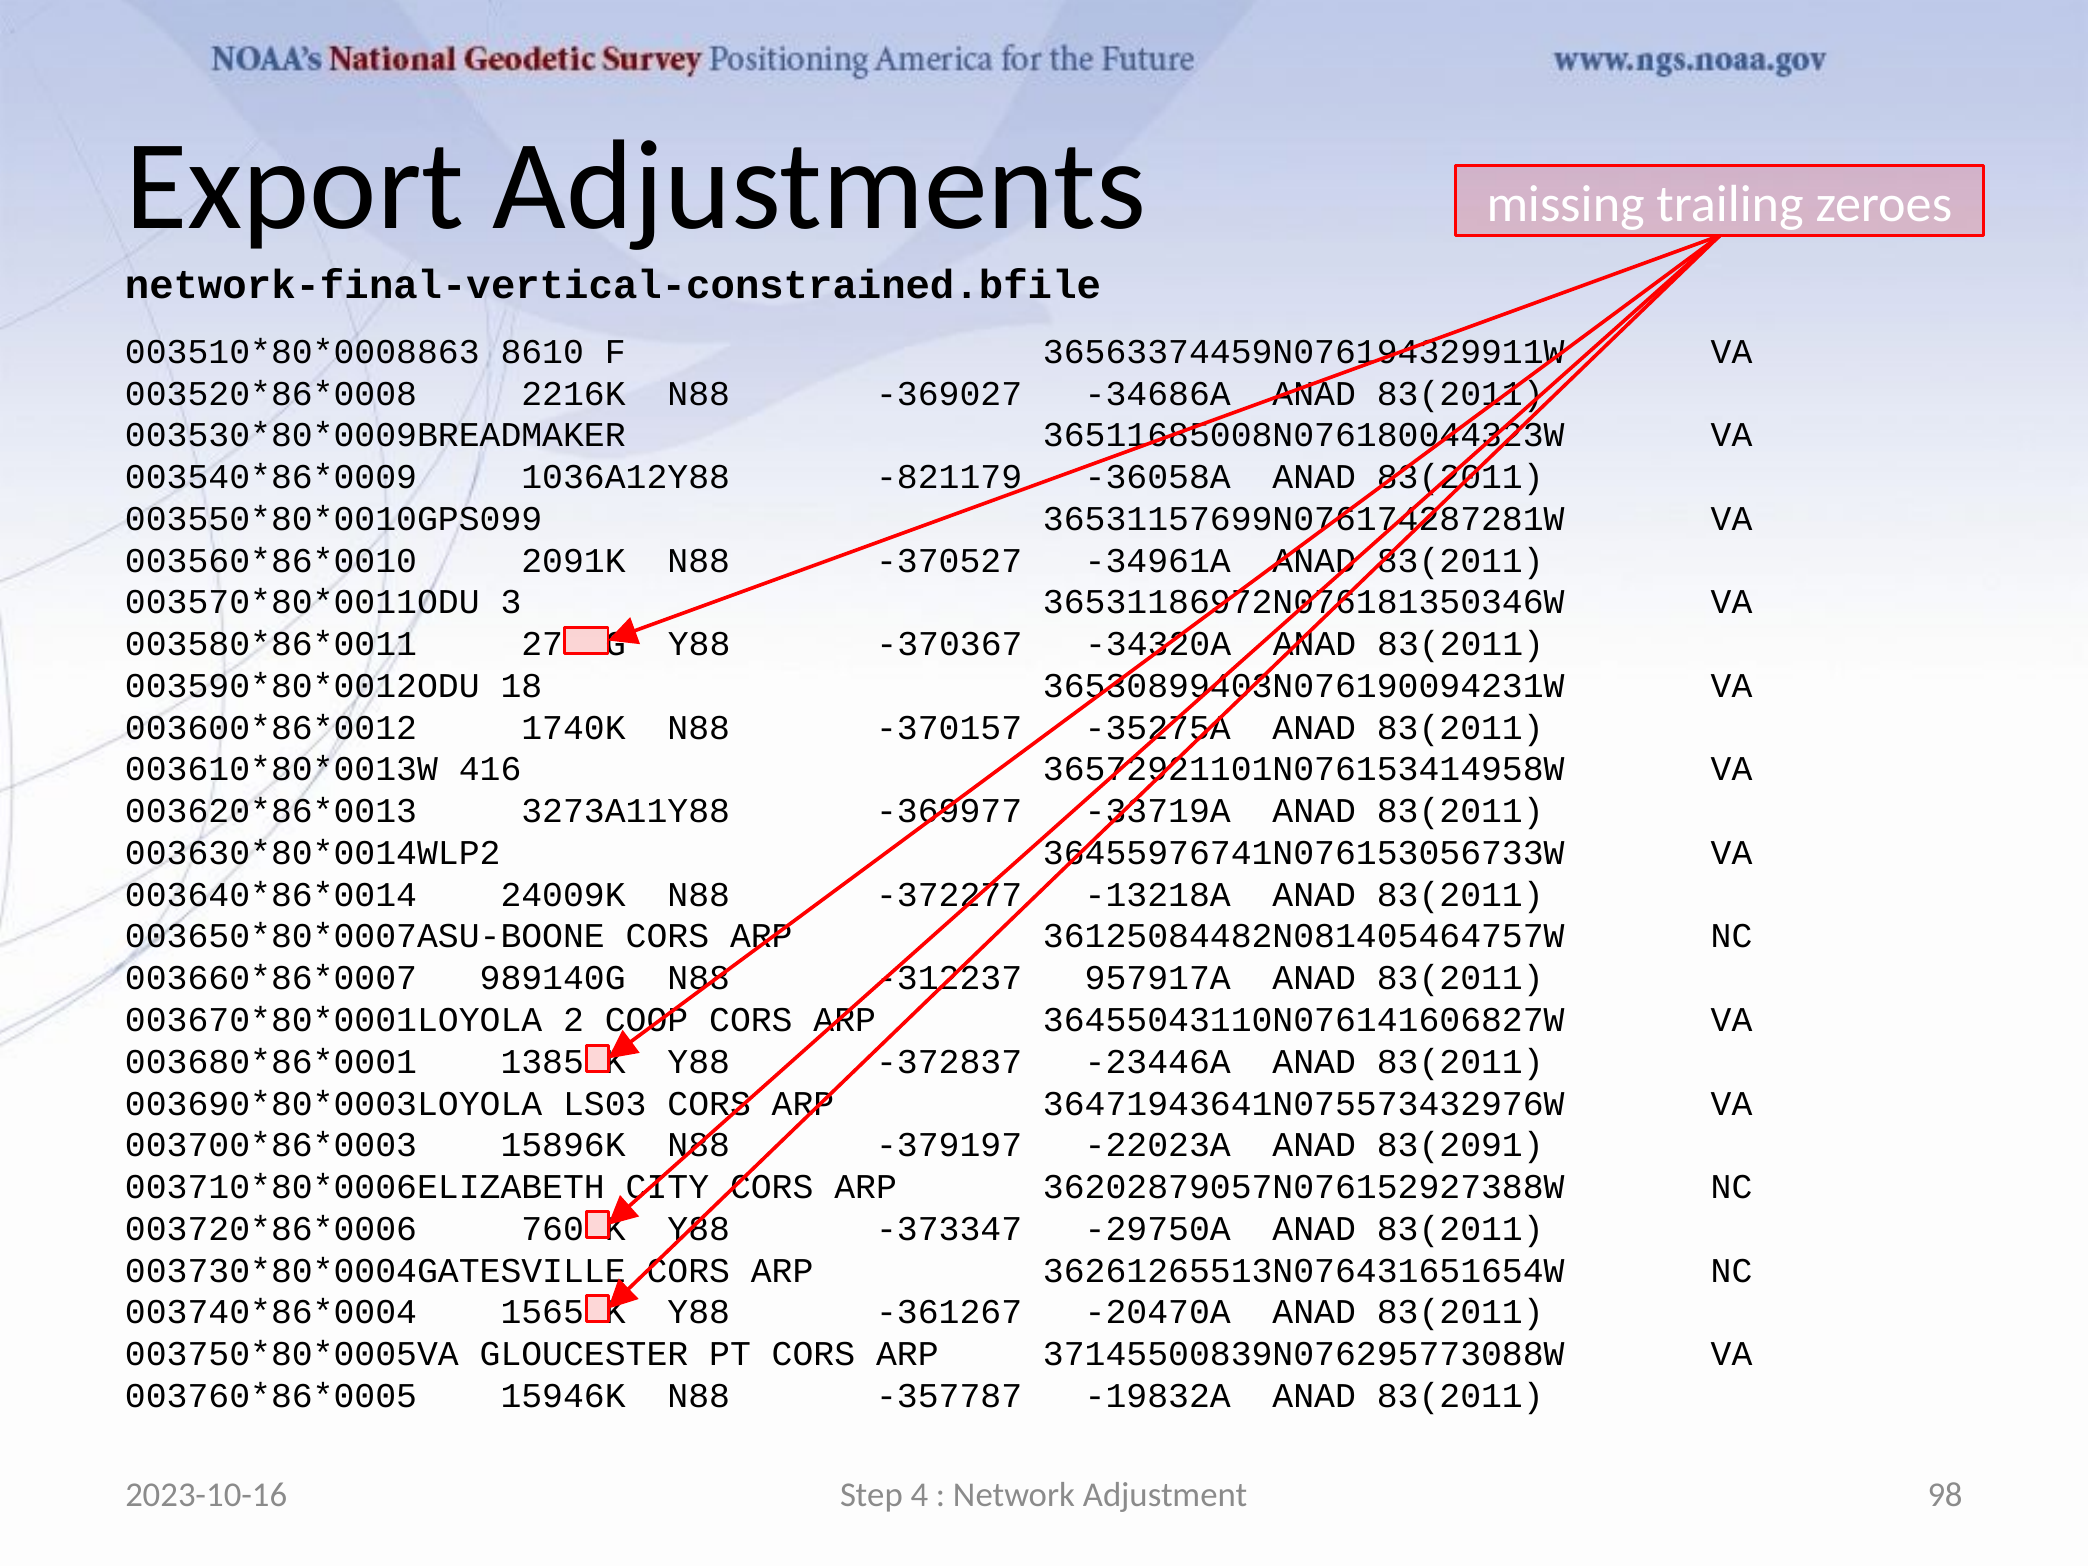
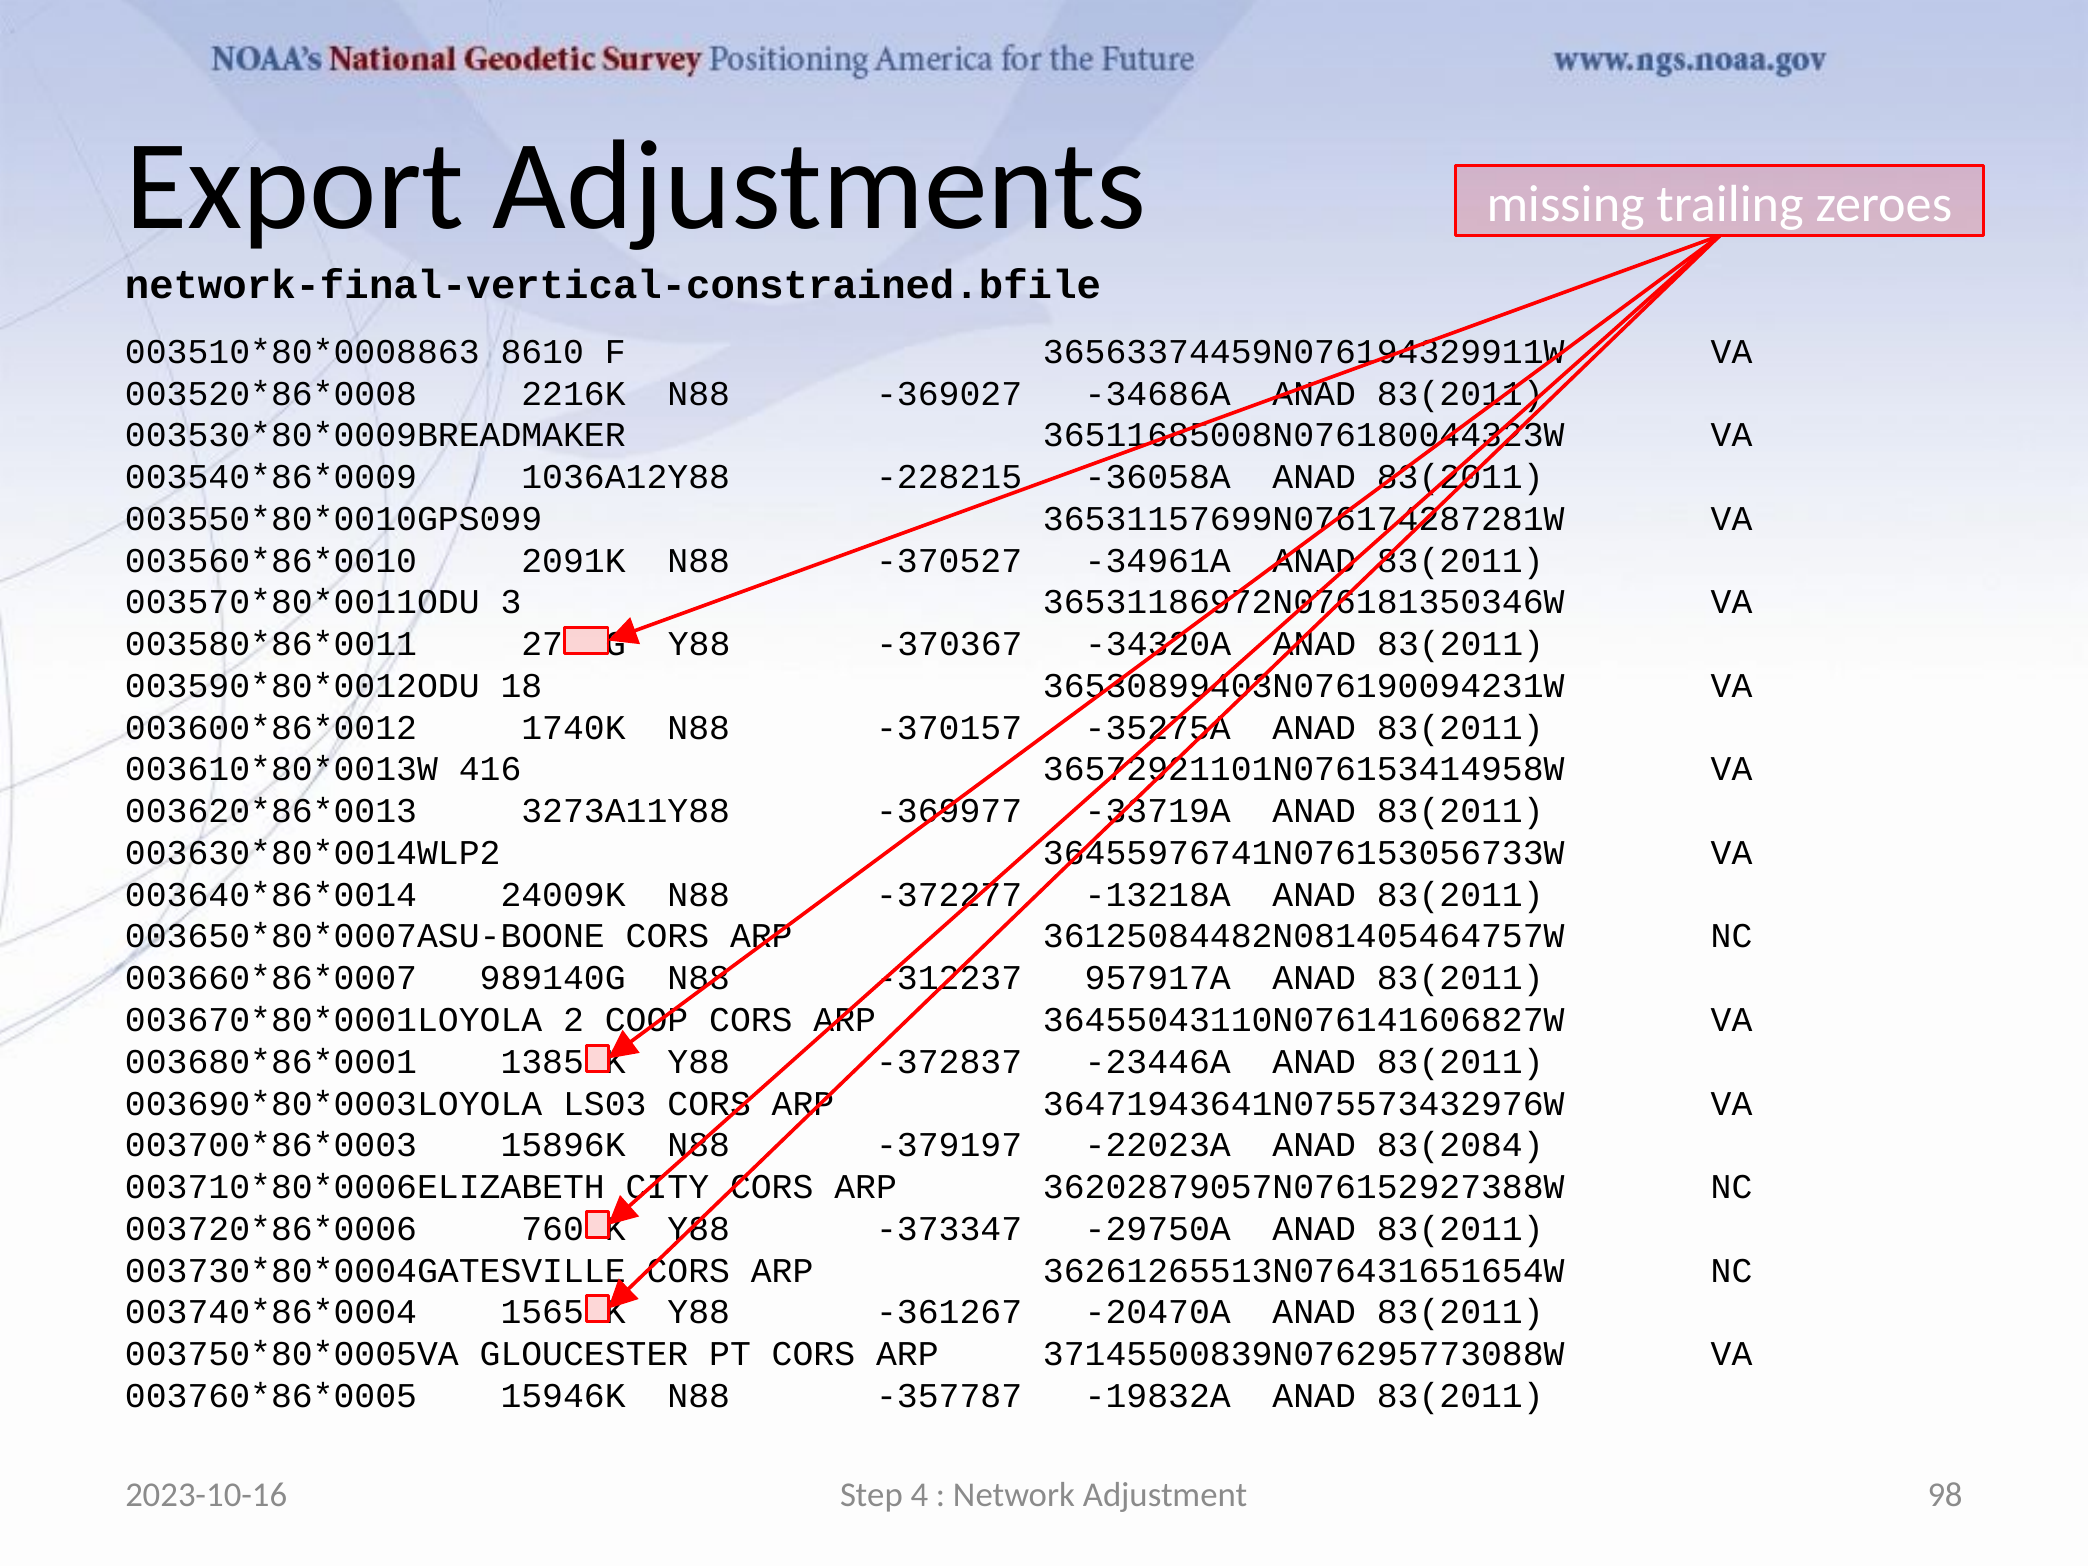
-821179: -821179 -> -228215
83(2091: 83(2091 -> 83(2084
